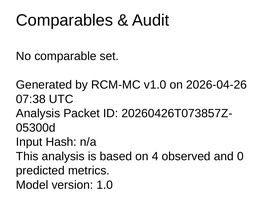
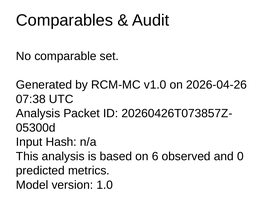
4: 4 -> 6
